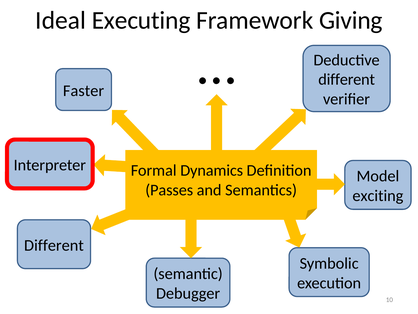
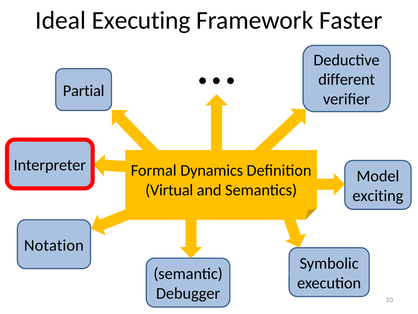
Giving: Giving -> Faster
Faster: Faster -> Partial
Passes: Passes -> Virtual
Different at (54, 245): Different -> Notation
